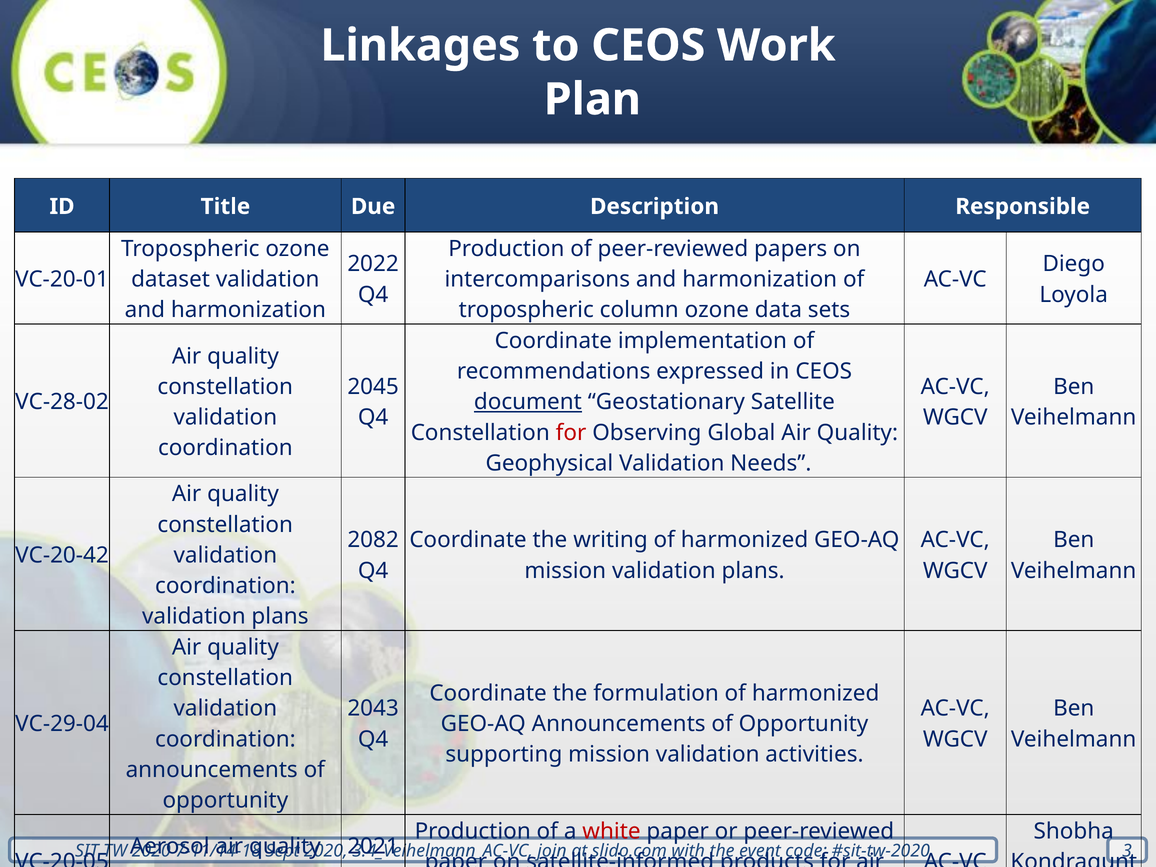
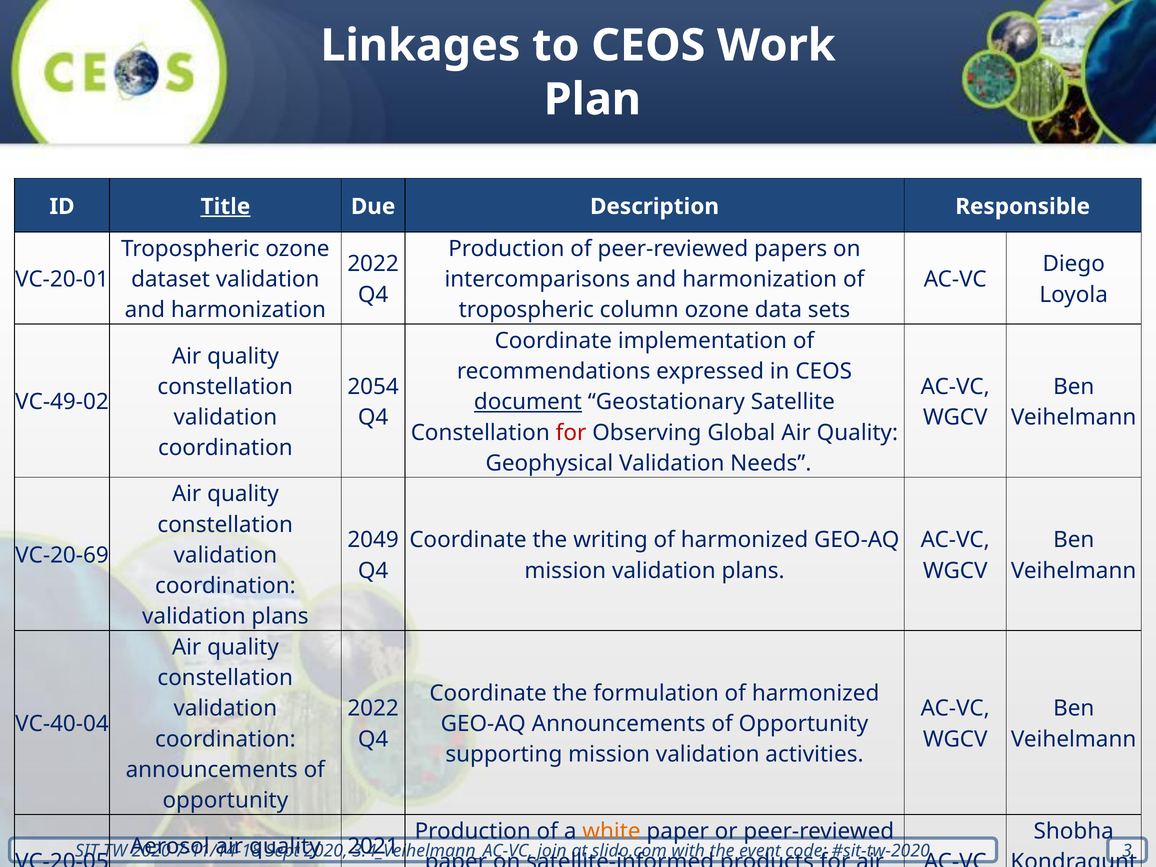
Title underline: none -> present
2045: 2045 -> 2054
VC-28-02: VC-28-02 -> VC-49-02
2082: 2082 -> 2049
VC-20-42: VC-20-42 -> VC-20-69
2043 at (373, 709): 2043 -> 2022
VC-29-04: VC-29-04 -> VC-40-04
white colour: red -> orange
